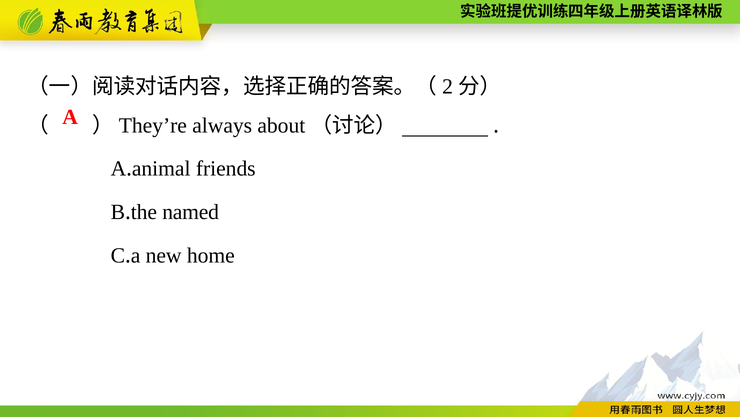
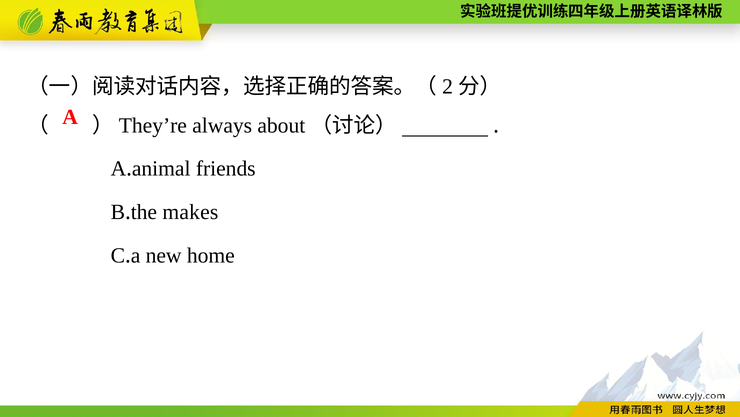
named: named -> makes
